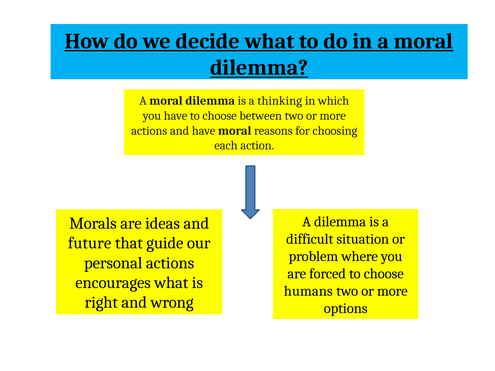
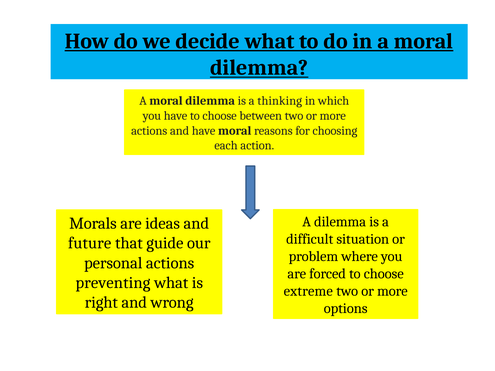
encourages: encourages -> preventing
humans: humans -> extreme
